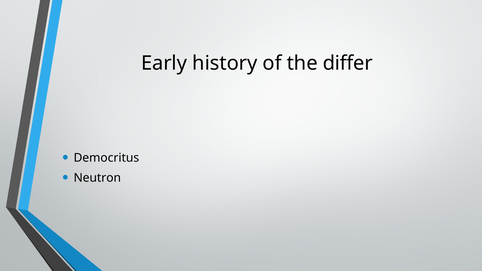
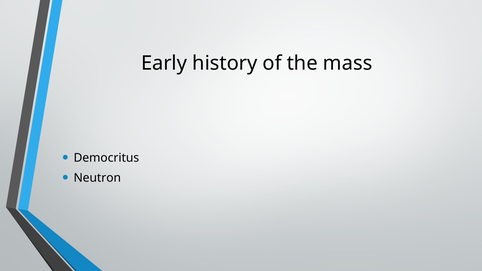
differ: differ -> mass
